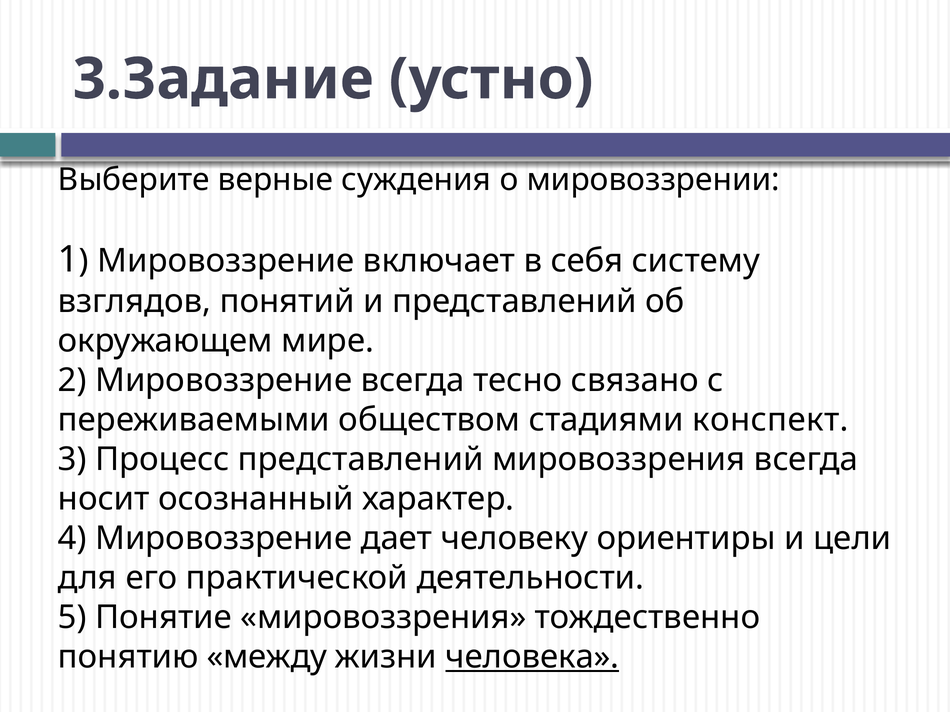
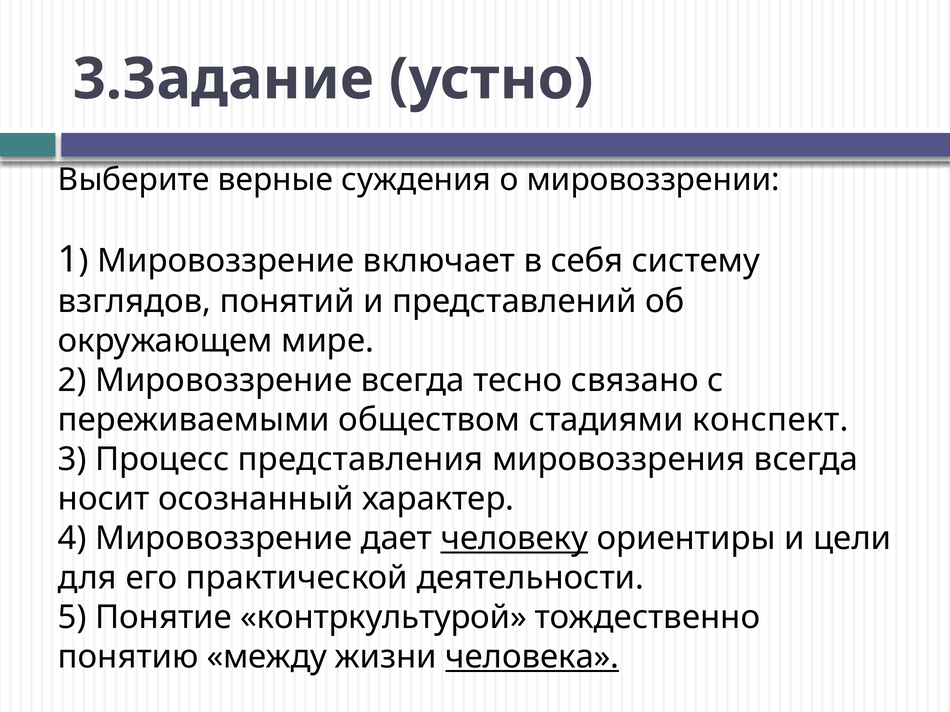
Процесс представлений: представлений -> представления
человеку underline: none -> present
Понятие мировоззрения: мировоззрения -> контркультурой
